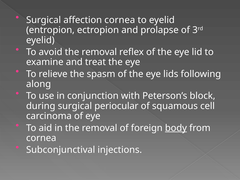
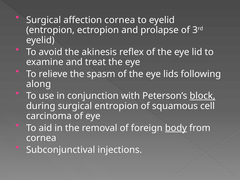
avoid the removal: removal -> akinesis
block underline: none -> present
surgical periocular: periocular -> entropion
